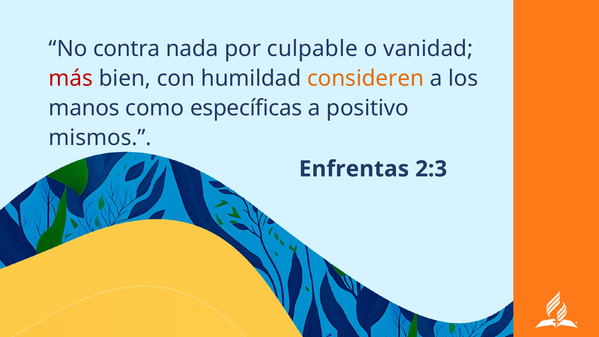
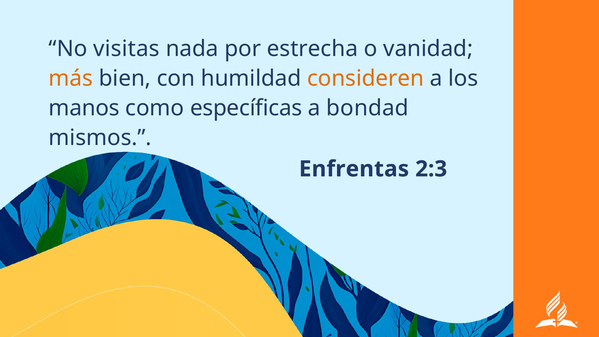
contra: contra -> visitas
culpable: culpable -> estrecha
más colour: red -> orange
positivo: positivo -> bondad
